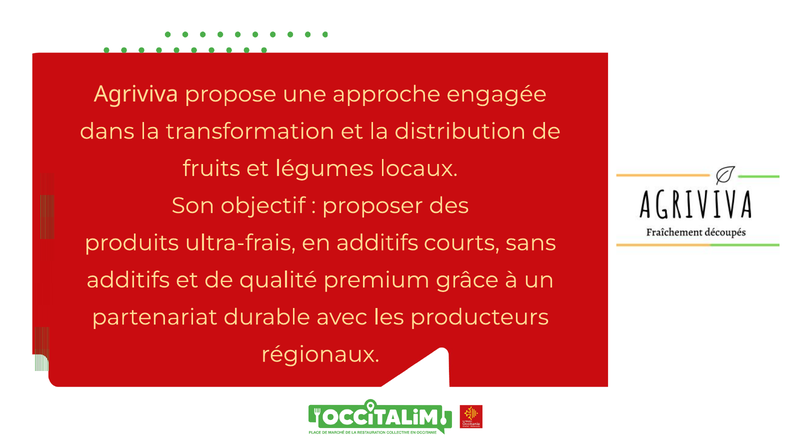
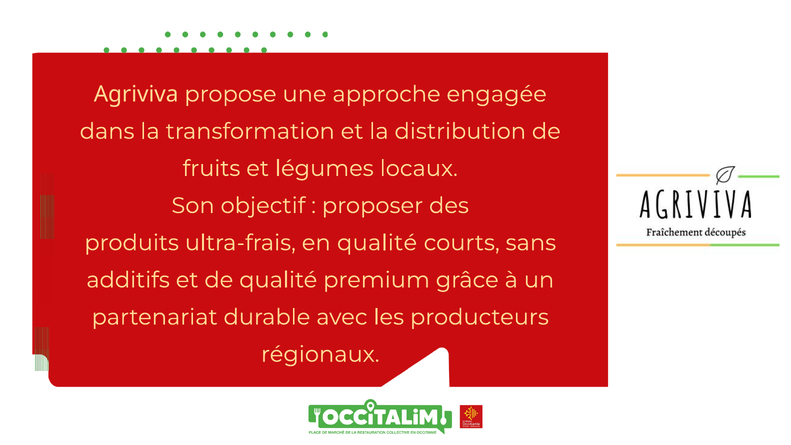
en additifs: additifs -> qualité
